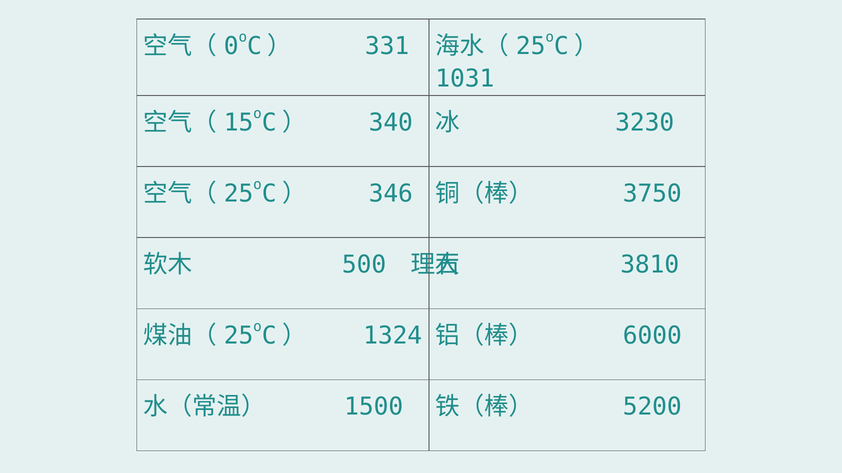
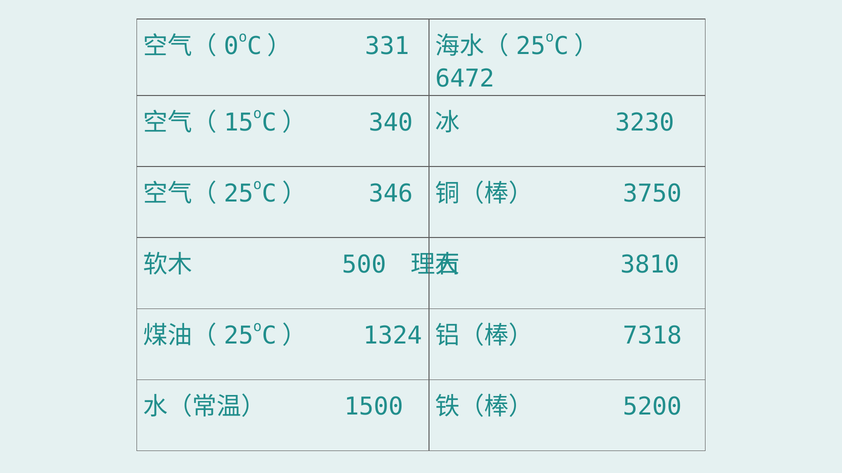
1031: 1031 -> 6472
6000: 6000 -> 7318
